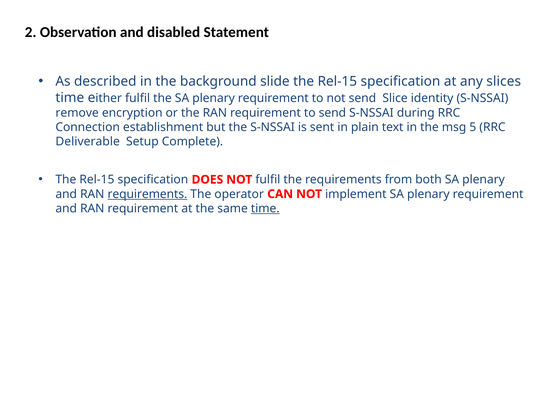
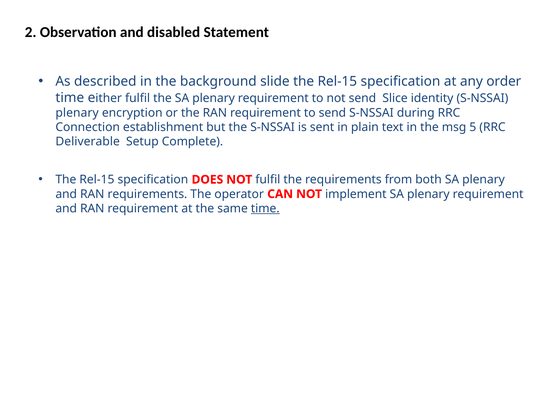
slices: slices -> order
remove at (77, 113): remove -> plenary
requirements at (147, 194) underline: present -> none
